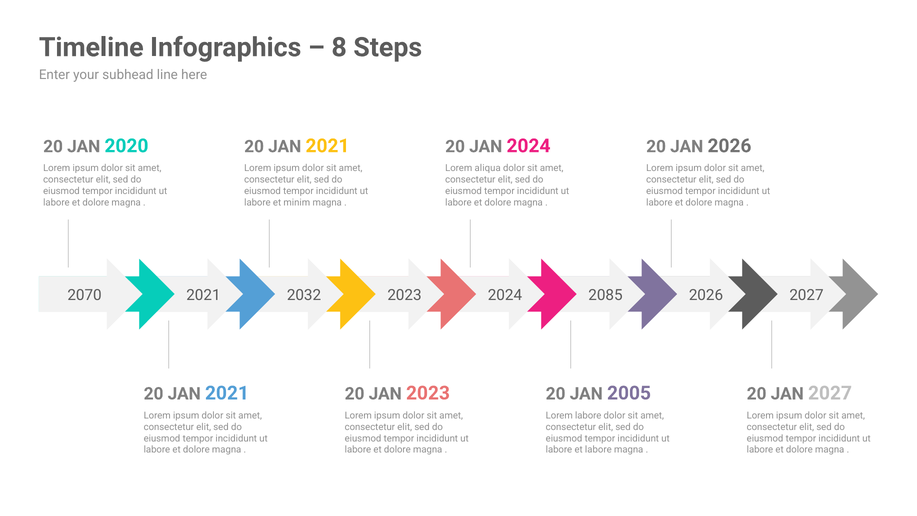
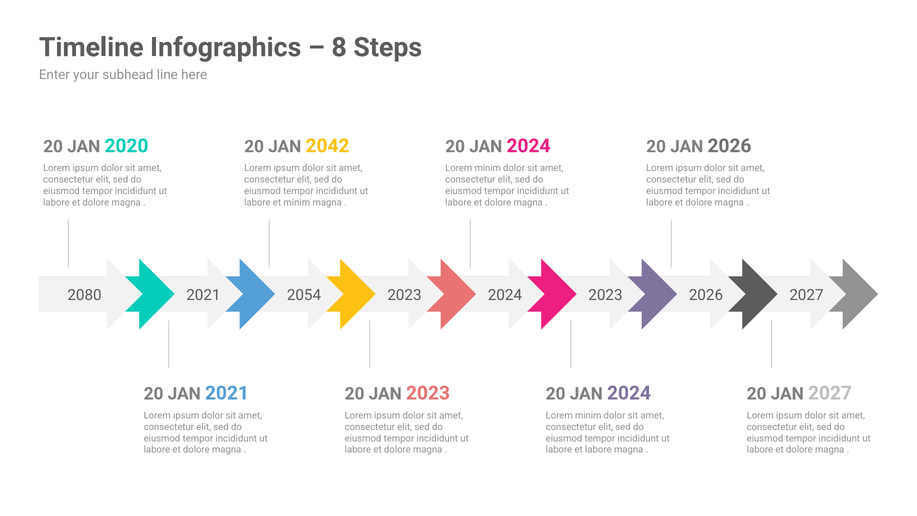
2021 at (327, 146): 2021 -> 2042
aliqua at (488, 168): aliqua -> minim
2070: 2070 -> 2080
2032: 2032 -> 2054
2024 2085: 2085 -> 2023
2005 at (629, 393): 2005 -> 2024
labore at (588, 415): labore -> minim
